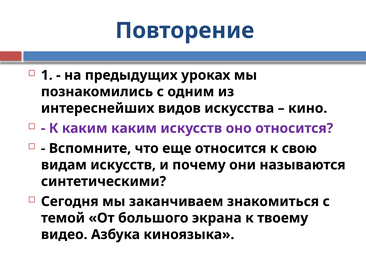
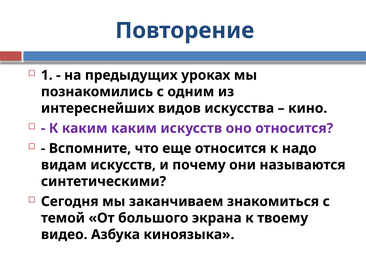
свою: свою -> надо
